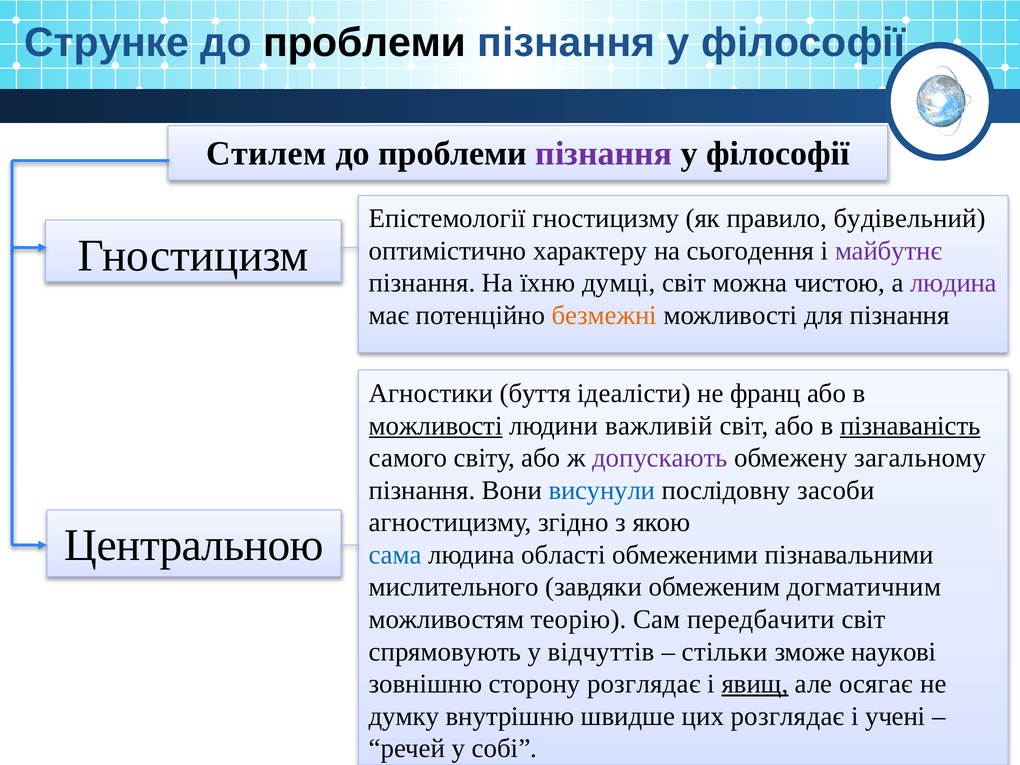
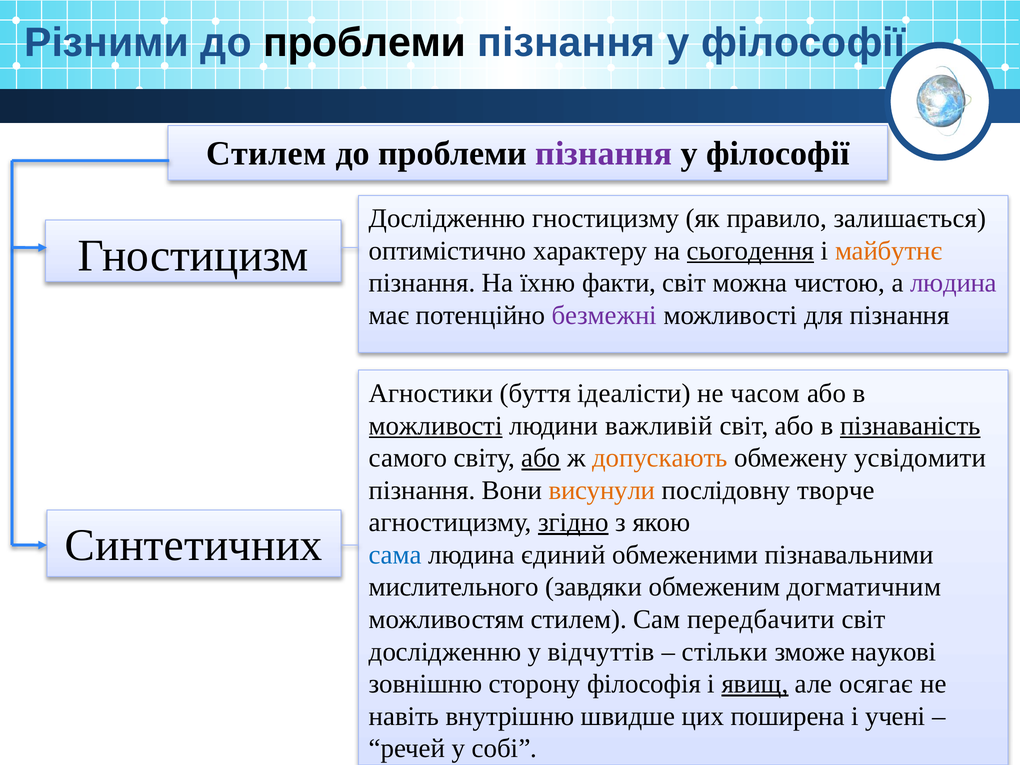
Струнке: Струнке -> Різними
Епістемології at (447, 218): Епістемології -> Дослідженню
будівельний: будівельний -> залишається
сьогодення underline: none -> present
майбутнє colour: purple -> orange
думці: думці -> факти
безмежні colour: orange -> purple
франц: франц -> часом
або at (541, 458) underline: none -> present
допускають colour: purple -> orange
загальному: загальному -> усвідомити
висунули colour: blue -> orange
засоби: засоби -> творче
згідно underline: none -> present
Центральною: Центральною -> Синтетичних
області: області -> єдиний
можливостям теорію: теорію -> стилем
спрямовують at (445, 652): спрямовують -> дослідженню
сторону розглядає: розглядає -> філософія
думку: думку -> навіть
цих розглядає: розглядає -> поширена
